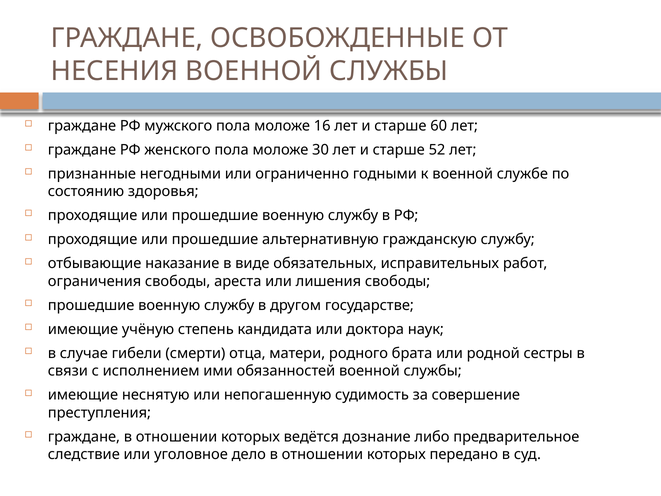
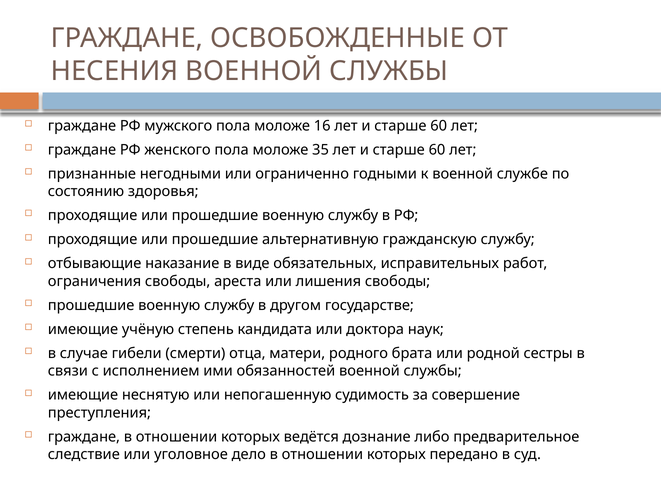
30: 30 -> 35
52 at (437, 150): 52 -> 60
